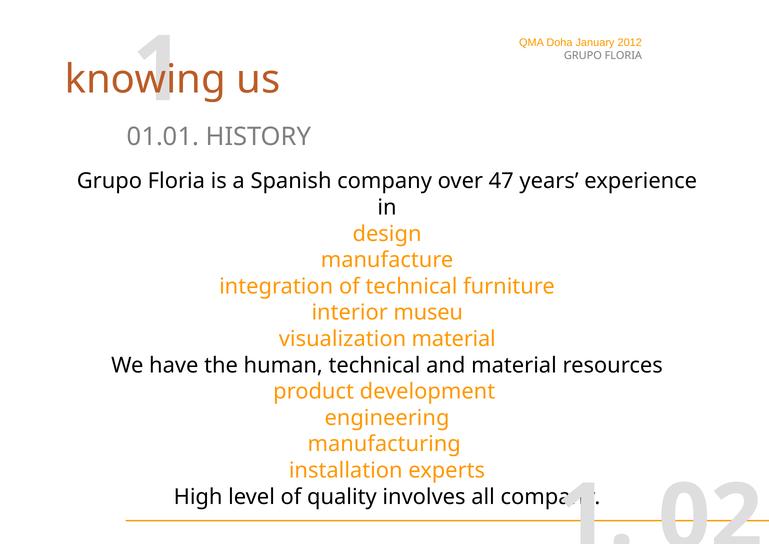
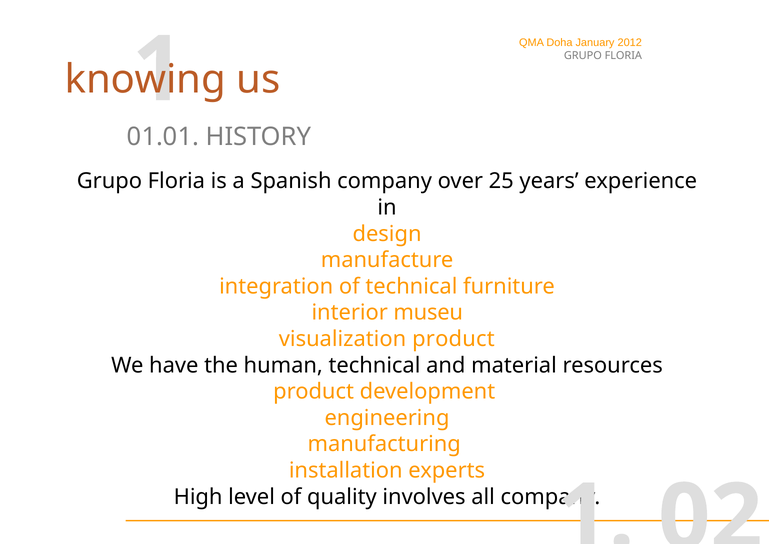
47: 47 -> 25
visualization material: material -> product
